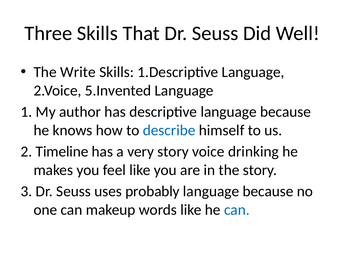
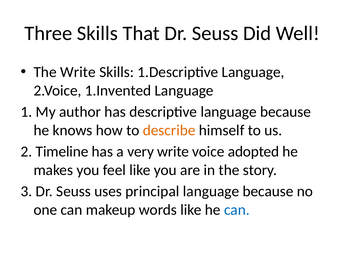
5.Invented: 5.Invented -> 1.Invented
describe colour: blue -> orange
very story: story -> write
drinking: drinking -> adopted
probably: probably -> principal
